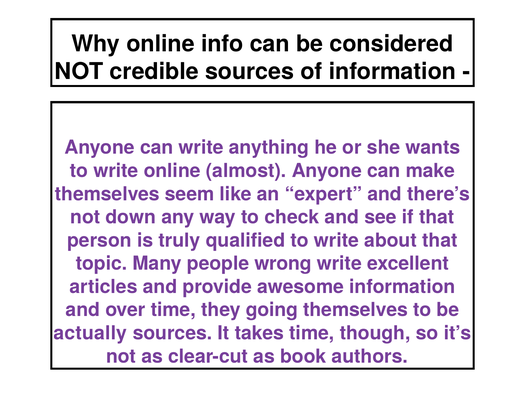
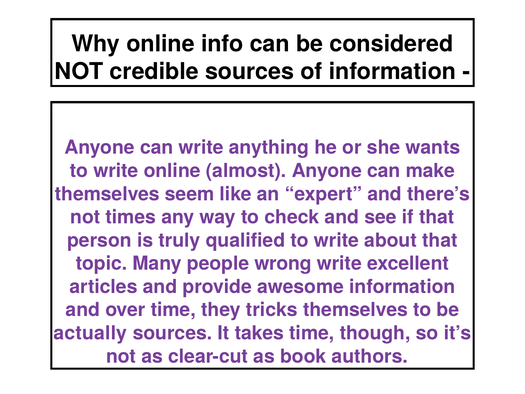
down: down -> times
going: going -> tricks
